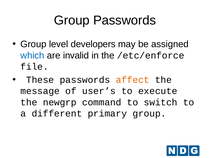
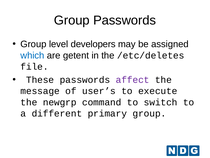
invalid: invalid -> getent
/etc/enforce: /etc/enforce -> /etc/deletes
affect colour: orange -> purple
